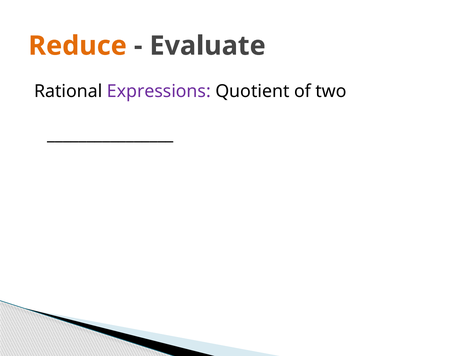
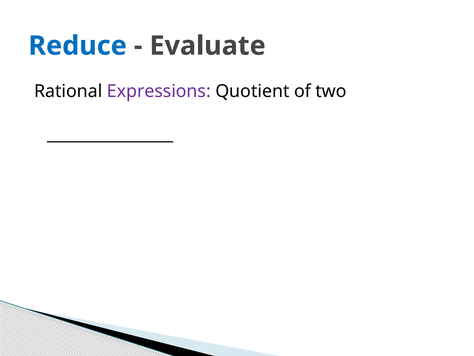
Reduce colour: orange -> blue
